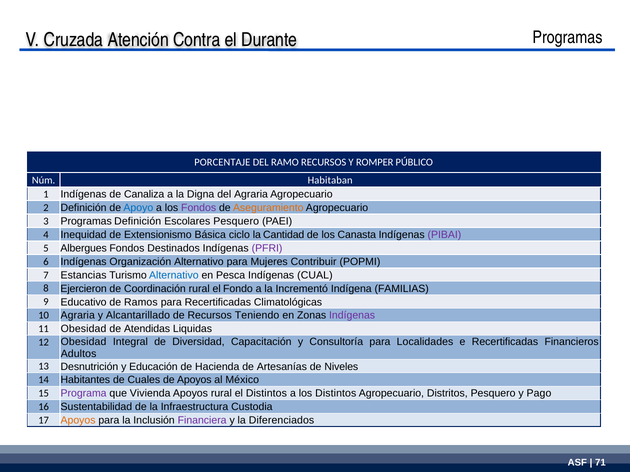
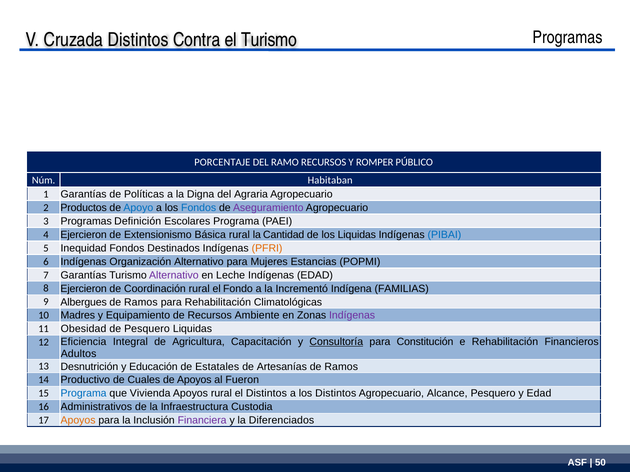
Cruzada Atención: Atención -> Distintos
el Durante: Durante -> Turismo
1 Indígenas: Indígenas -> Garantías
Canaliza: Canaliza -> Políticas
2 Definición: Definición -> Productos
Fondos at (199, 208) colour: purple -> blue
Aseguramiento colour: orange -> purple
Escolares Pesquero: Pesquero -> Programa
4 Inequidad: Inequidad -> Ejercieron
Básica ciclo: ciclo -> rural
los Canasta: Canasta -> Liquidas
PIBAI colour: purple -> blue
Albergues: Albergues -> Inequidad
PFRI colour: purple -> orange
Contribuir: Contribuir -> Estancias
7 Estancias: Estancias -> Garantías
Alternativo at (174, 275) colour: blue -> purple
Pesca: Pesca -> Leche
Indígenas CUAL: CUAL -> EDAD
Educativo: Educativo -> Albergues
para Recertificadas: Recertificadas -> Rehabilitación
10 Agraria: Agraria -> Madres
Alcantarillado: Alcantarillado -> Equipamiento
Teniendo: Teniendo -> Ambiente
de Atendidas: Atendidas -> Pesquero
12 Obesidad: Obesidad -> Eficiencia
Diversidad: Diversidad -> Agricultura
Consultoría underline: none -> present
Localidades: Localidades -> Constitución
e Recertificadas: Recertificadas -> Rehabilitación
Hacienda: Hacienda -> Estatales
Niveles at (341, 367): Niveles -> Ramos
Habitantes: Habitantes -> Productivo
México: México -> Fueron
Programa at (84, 394) colour: purple -> blue
Distritos: Distritos -> Alcance
y Pago: Pago -> Edad
Sustentabilidad: Sustentabilidad -> Administrativos
71: 71 -> 50
